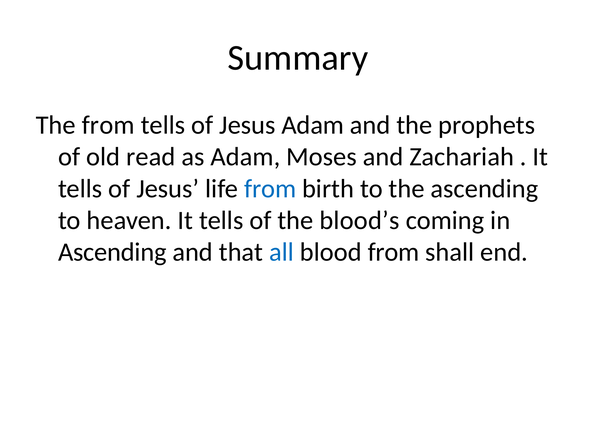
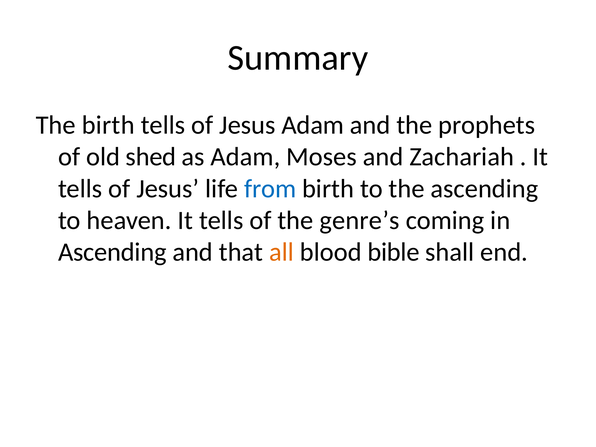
The from: from -> birth
read: read -> shed
blood’s: blood’s -> genre’s
all colour: blue -> orange
blood from: from -> bible
